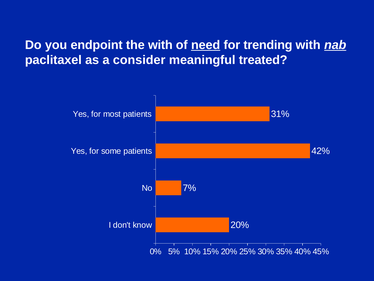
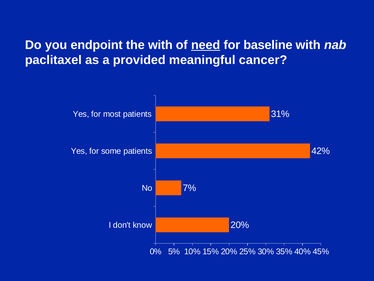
trending: trending -> baseline
nab underline: present -> none
consider: consider -> provided
treated: treated -> cancer
